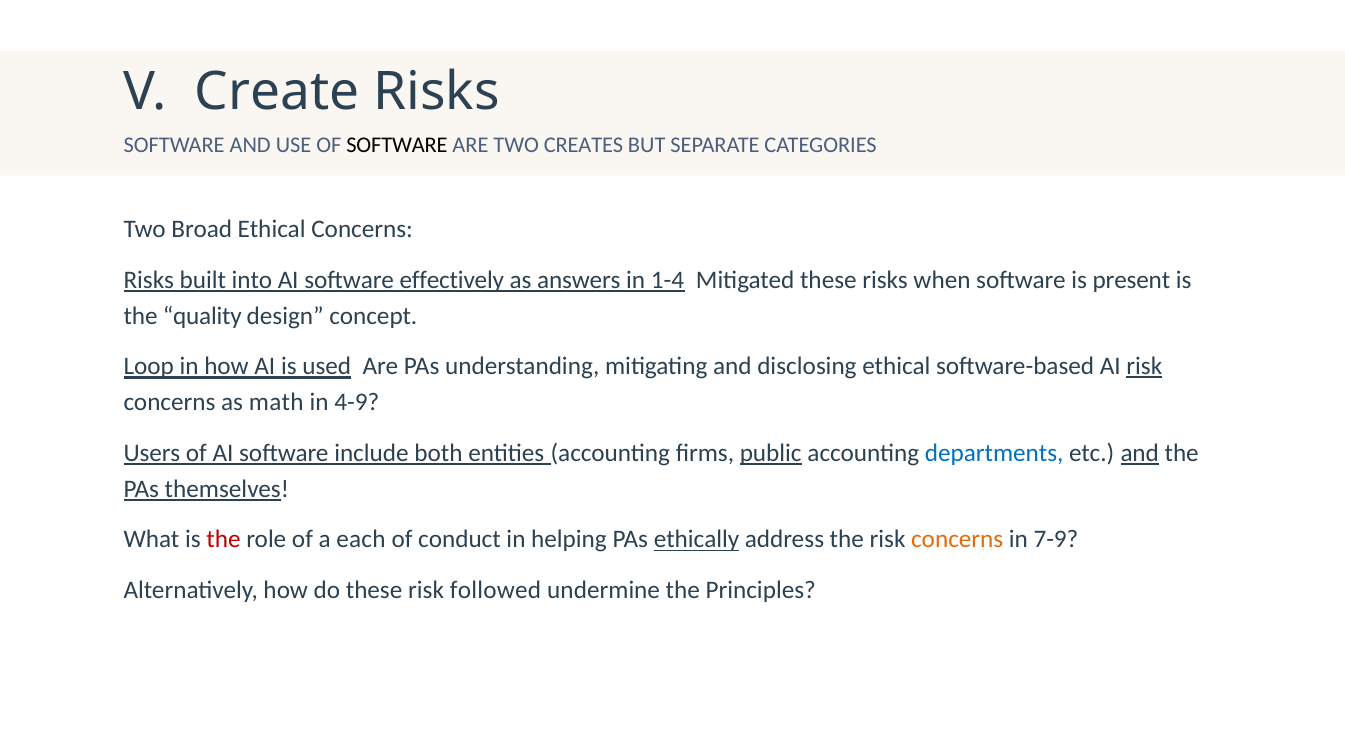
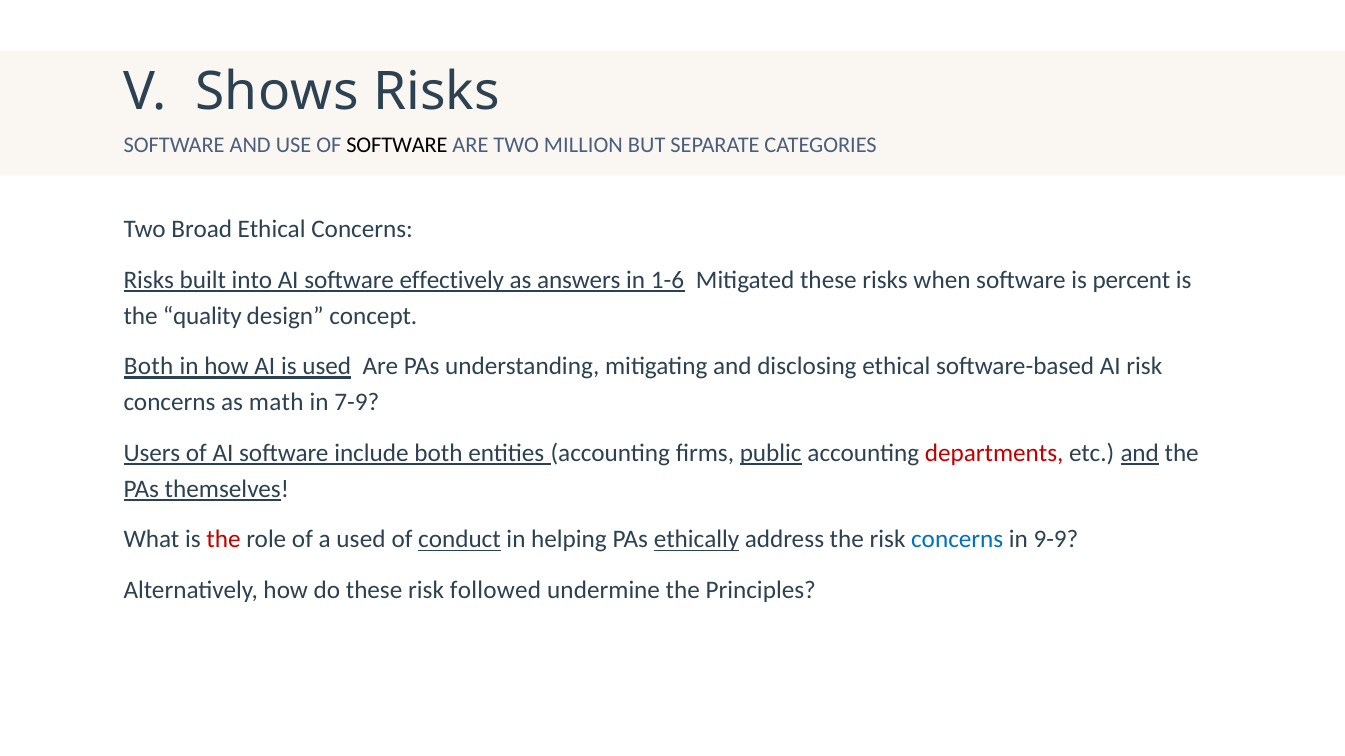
Create: Create -> Shows
CREATES: CREATES -> MILLION
1-4: 1-4 -> 1-6
present: present -> percent
Loop at (149, 367): Loop -> Both
risk at (1144, 367) underline: present -> none
4-9: 4-9 -> 7-9
departments colour: blue -> red
a each: each -> used
conduct underline: none -> present
concerns at (957, 540) colour: orange -> blue
7-9: 7-9 -> 9-9
